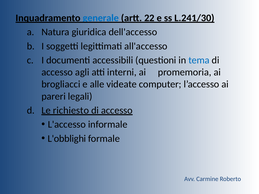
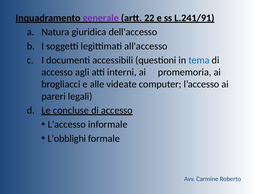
generale colour: blue -> purple
L.241/30: L.241/30 -> L.241/91
richiesto: richiesto -> concluse
